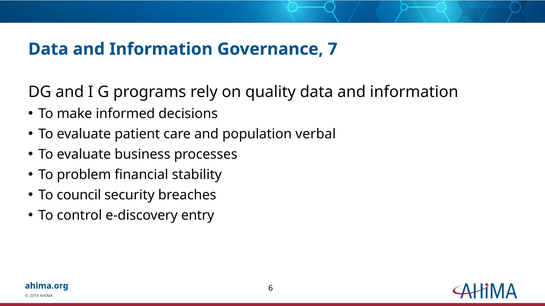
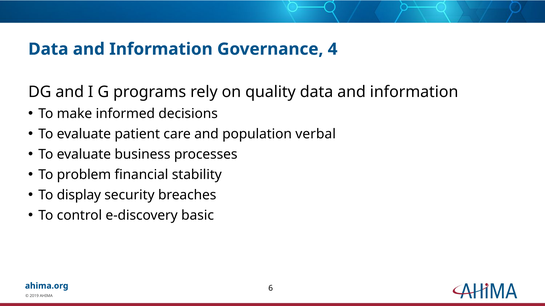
7: 7 -> 4
council: council -> display
entry: entry -> basic
